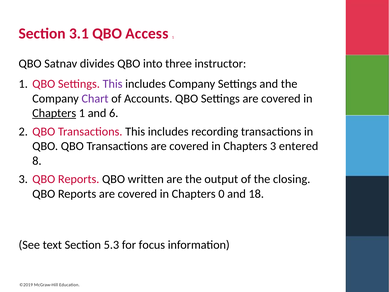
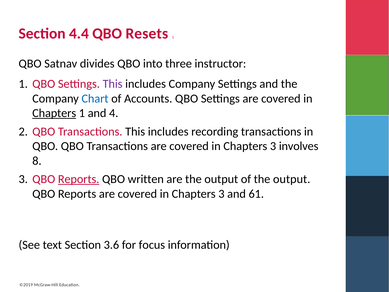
3.1: 3.1 -> 4.4
Access: Access -> Resets
Chart colour: purple -> blue
6: 6 -> 4
entered: entered -> involves
Reports at (79, 179) underline: none -> present
of the closing: closing -> output
0 at (221, 194): 0 -> 3
18: 18 -> 61
5.3: 5.3 -> 3.6
